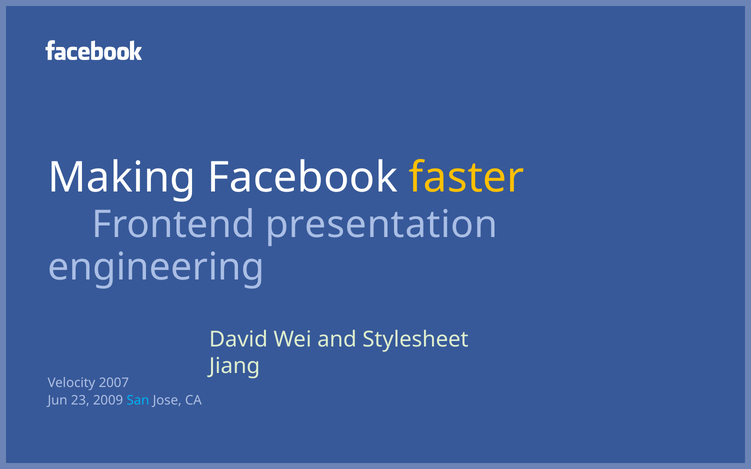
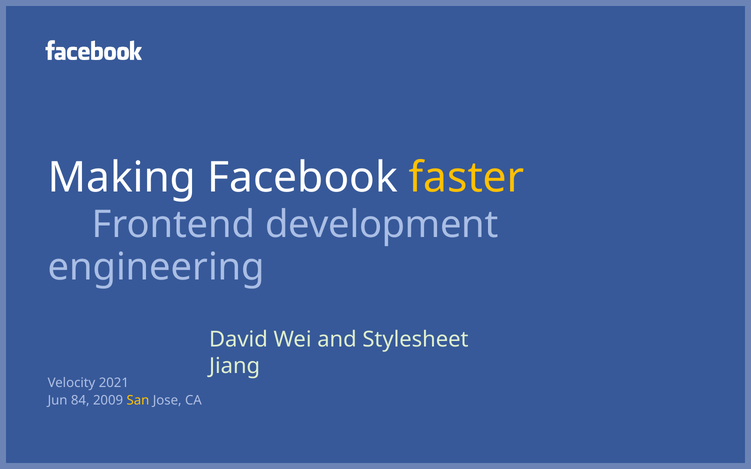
presentation: presentation -> development
2007: 2007 -> 2021
23: 23 -> 84
San colour: light blue -> yellow
